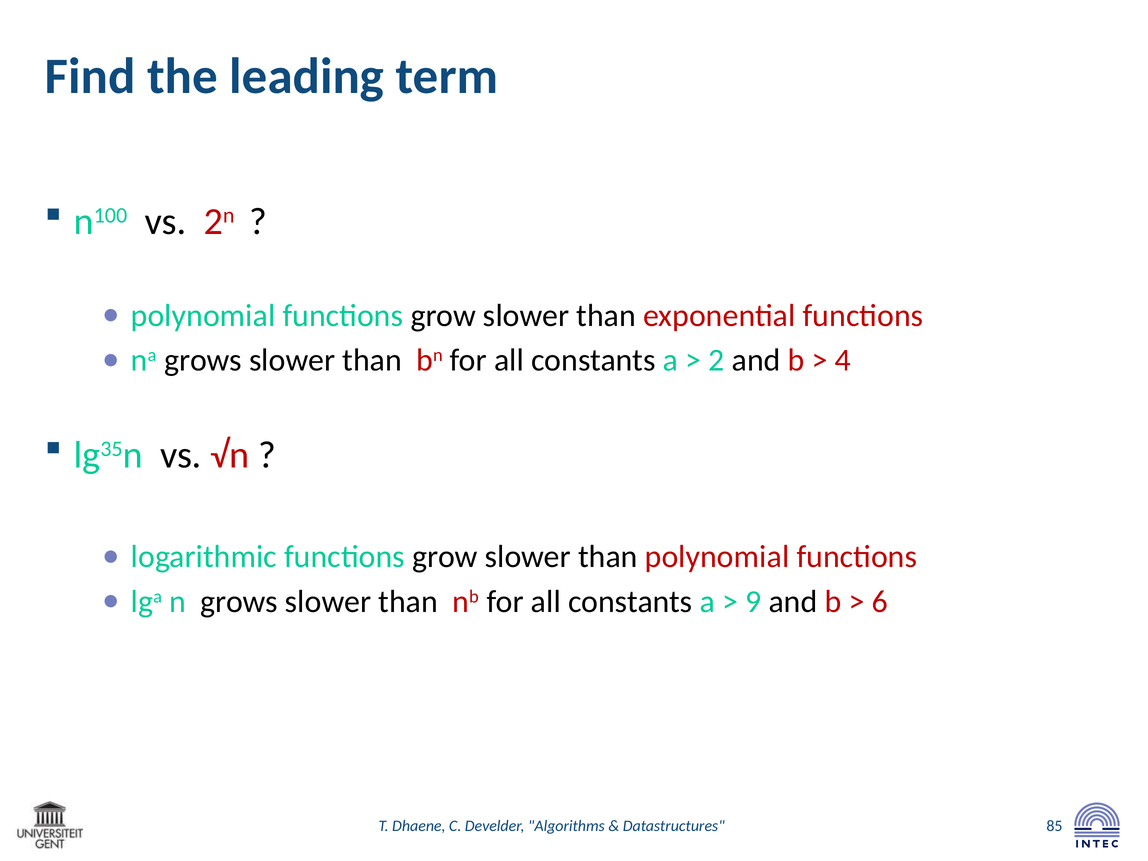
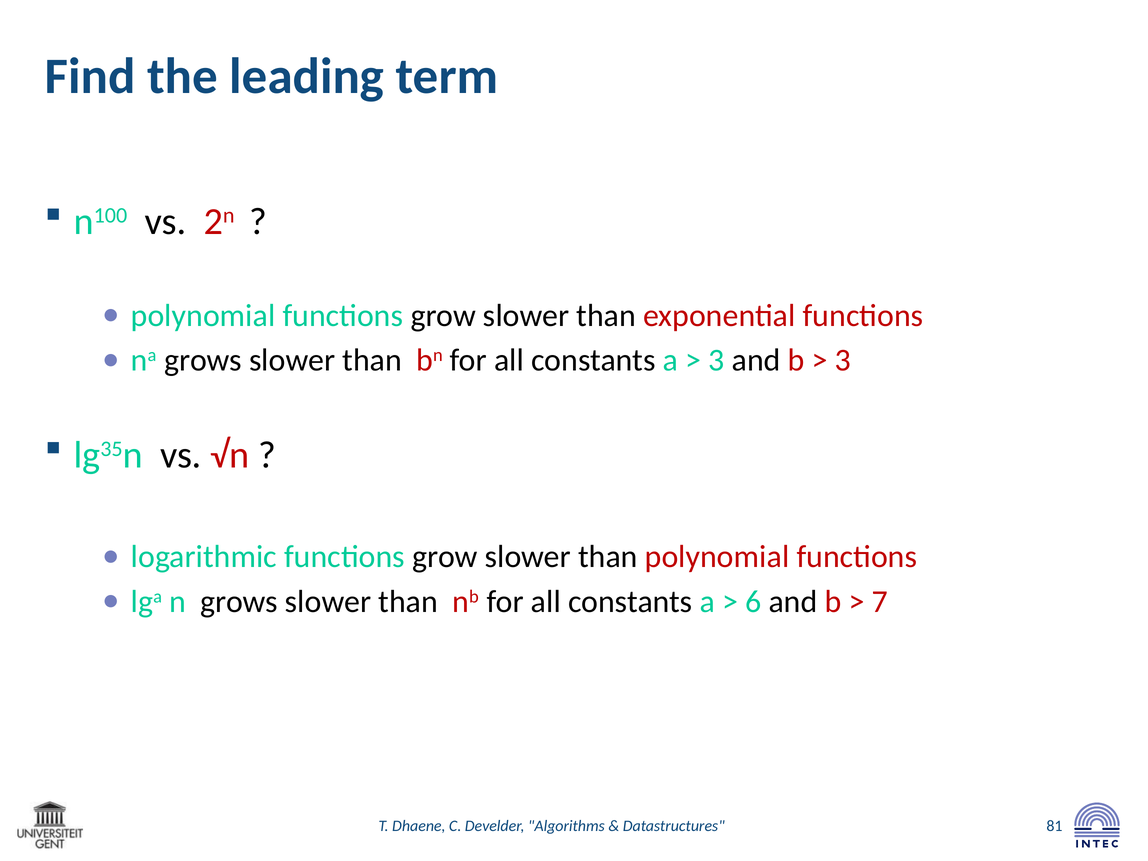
2 at (716, 360): 2 -> 3
4 at (843, 360): 4 -> 3
9: 9 -> 6
6: 6 -> 7
85: 85 -> 81
